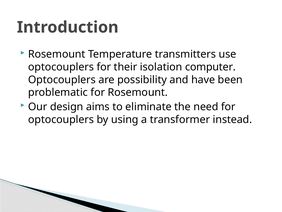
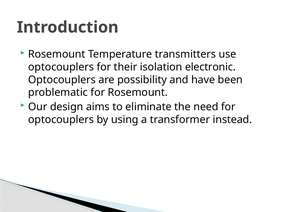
computer: computer -> electronic
